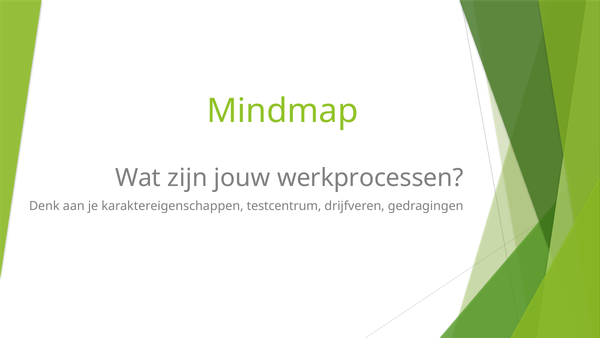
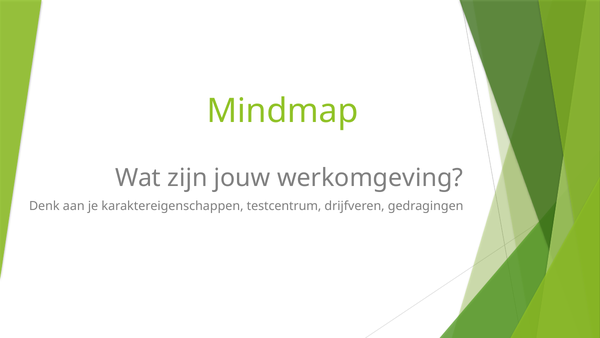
werkprocessen: werkprocessen -> werkomgeving
